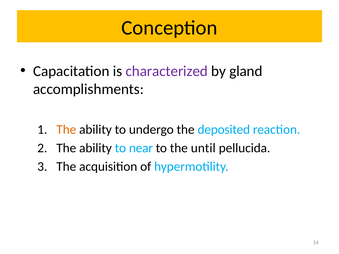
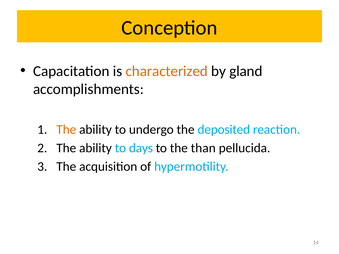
characterized colour: purple -> orange
near: near -> days
until: until -> than
